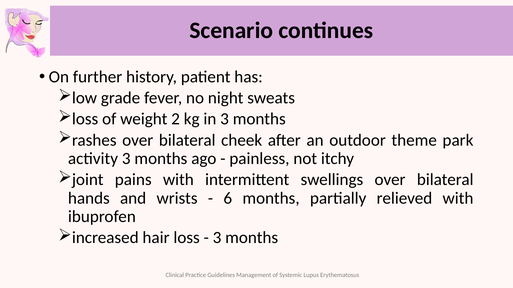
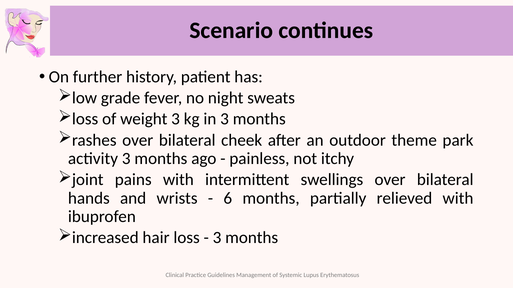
weight 2: 2 -> 3
